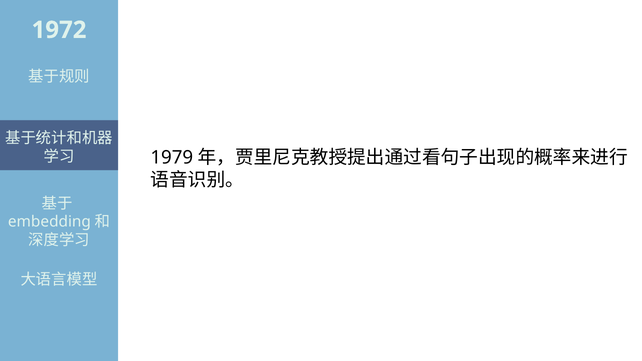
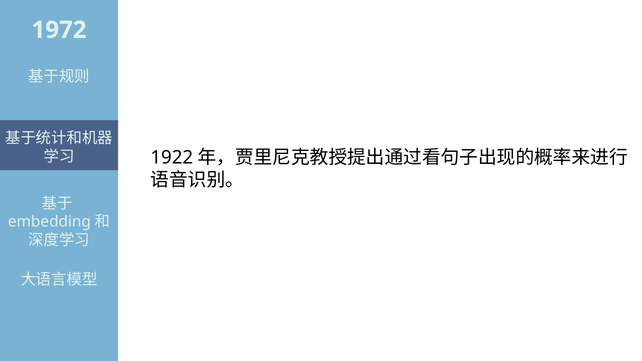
1979: 1979 -> 1922
